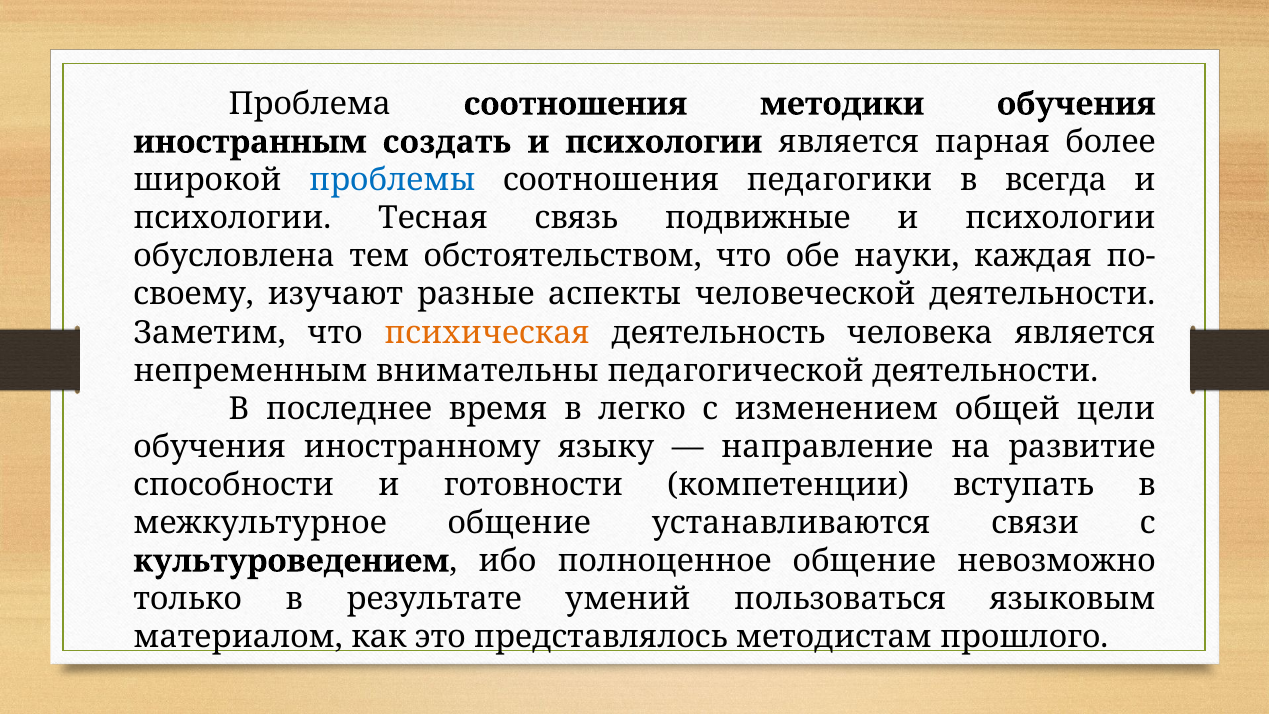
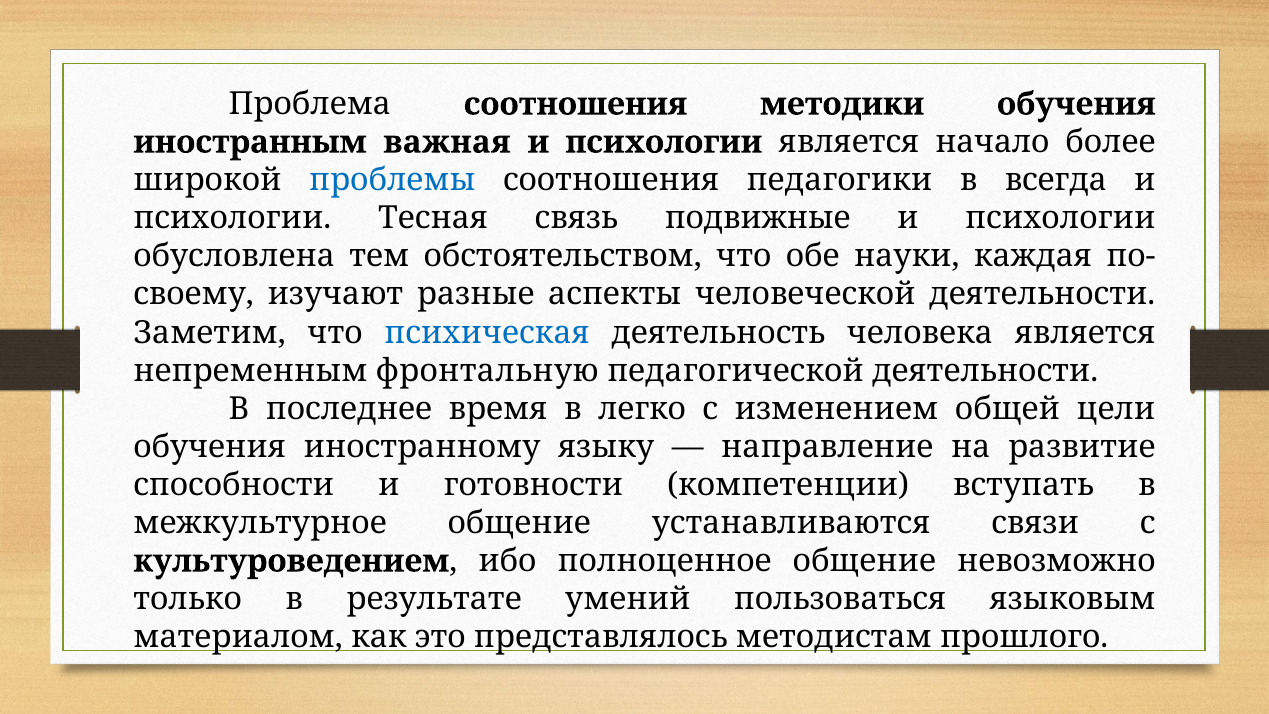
создать: создать -> важная
парная: парная -> начало
психическая colour: orange -> blue
внимательны: внимательны -> фронтальную
